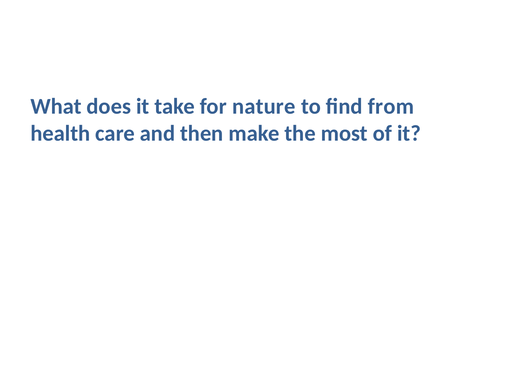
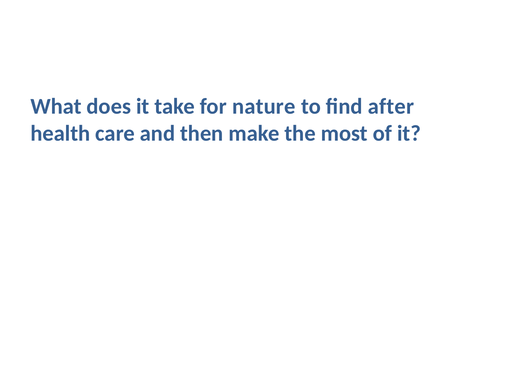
from: from -> after
